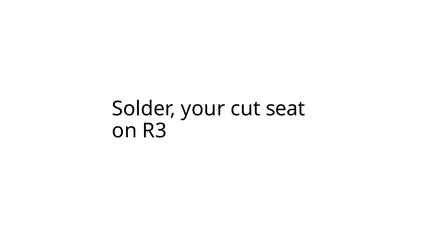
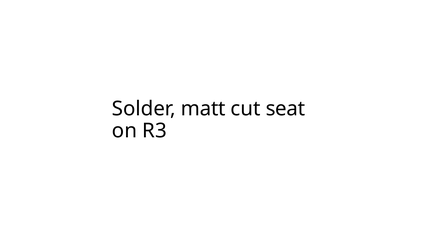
your: your -> matt
